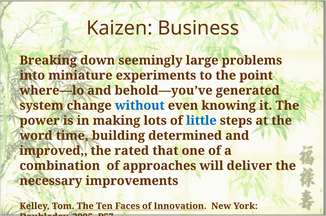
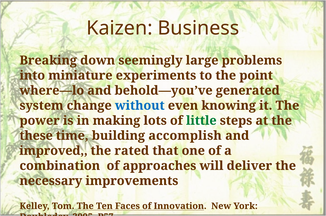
little colour: blue -> green
word: word -> these
determined: determined -> accomplish
